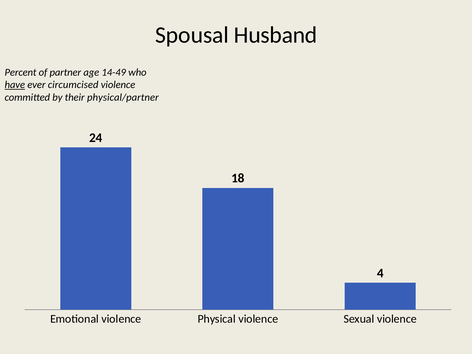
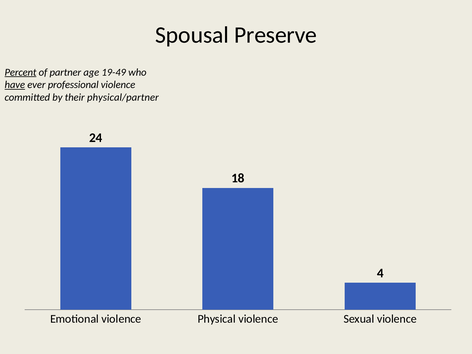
Husband: Husband -> Preserve
Percent underline: none -> present
14-49: 14-49 -> 19-49
circumcised: circumcised -> professional
